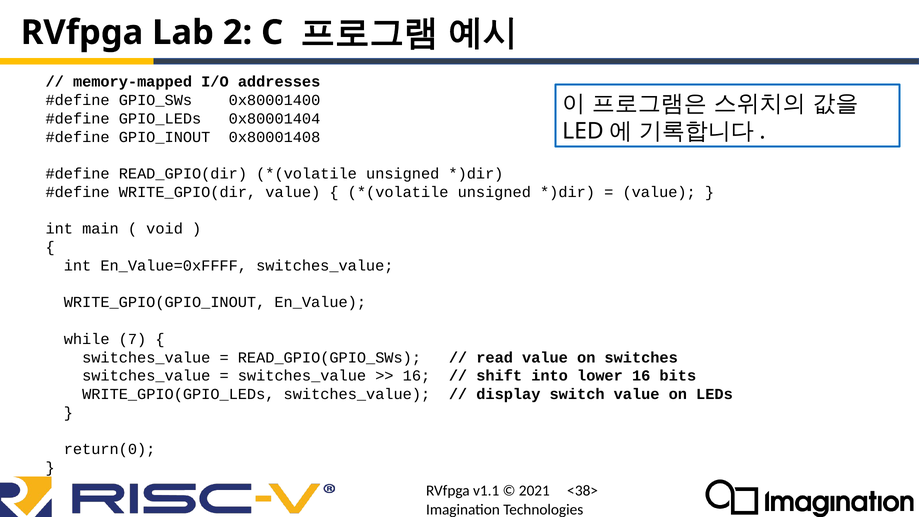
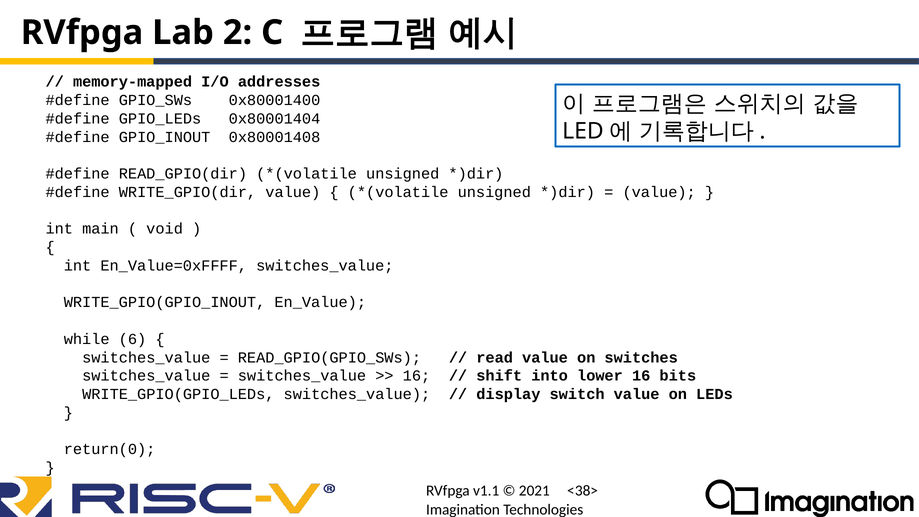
7: 7 -> 6
